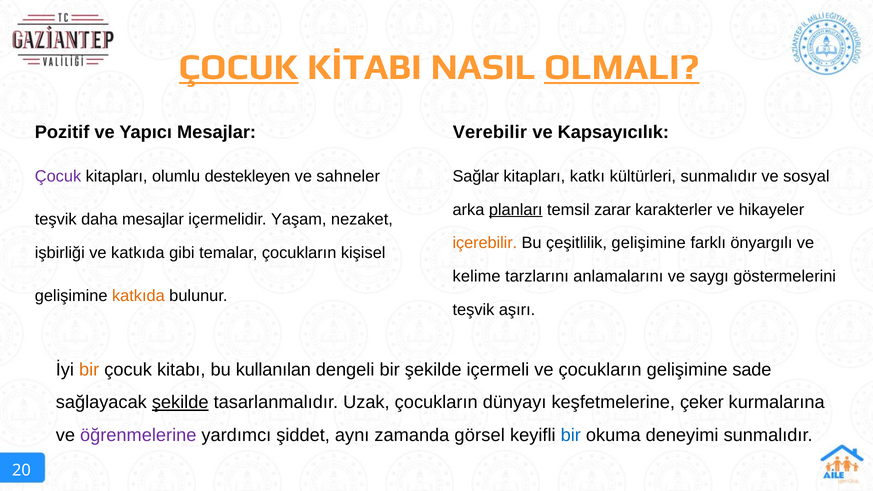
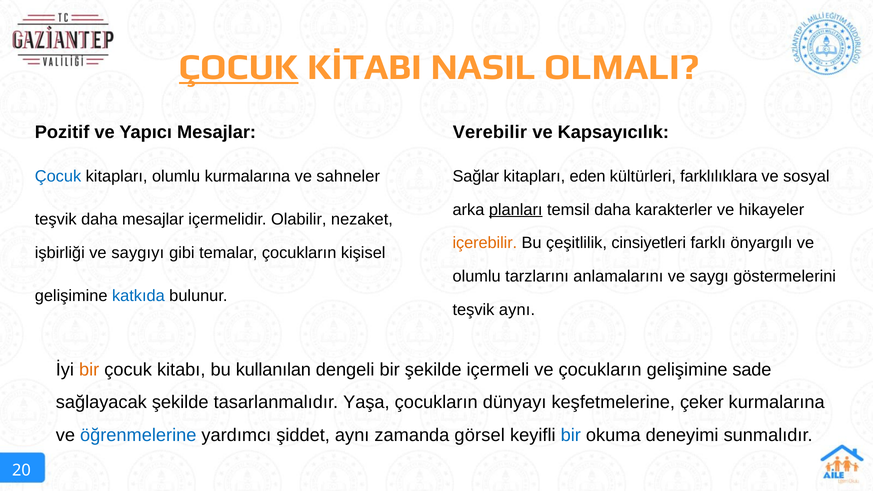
OLMALI underline: present -> none
Çocuk at (58, 176) colour: purple -> blue
olumlu destekleyen: destekleyen -> kurmalarına
katkı: katkı -> eden
kültürleri sunmalıdır: sunmalıdır -> farklılıklara
temsil zarar: zarar -> daha
Yaşam: Yaşam -> Olabilir
çeşitlilik gelişimine: gelişimine -> cinsiyetleri
ve katkıda: katkıda -> saygıyı
kelime at (477, 276): kelime -> olumlu
katkıda at (138, 296) colour: orange -> blue
teşvik aşırı: aşırı -> aynı
şekilde at (180, 402) underline: present -> none
Uzak: Uzak -> Yaşa
öğrenmelerine colour: purple -> blue
